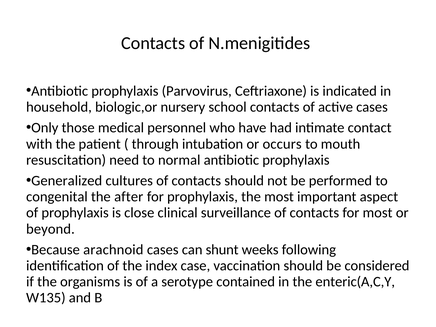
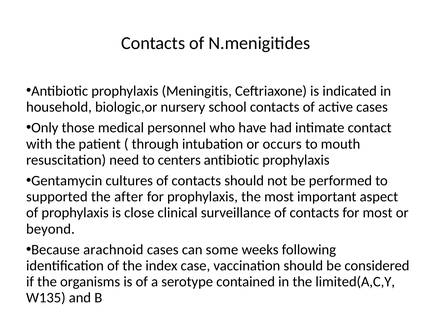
Parvovirus: Parvovirus -> Meningitis
normal: normal -> centers
Generalized: Generalized -> Gentamycin
congenital: congenital -> supported
shunt: shunt -> some
enteric(A,C,Y: enteric(A,C,Y -> limited(A,C,Y
